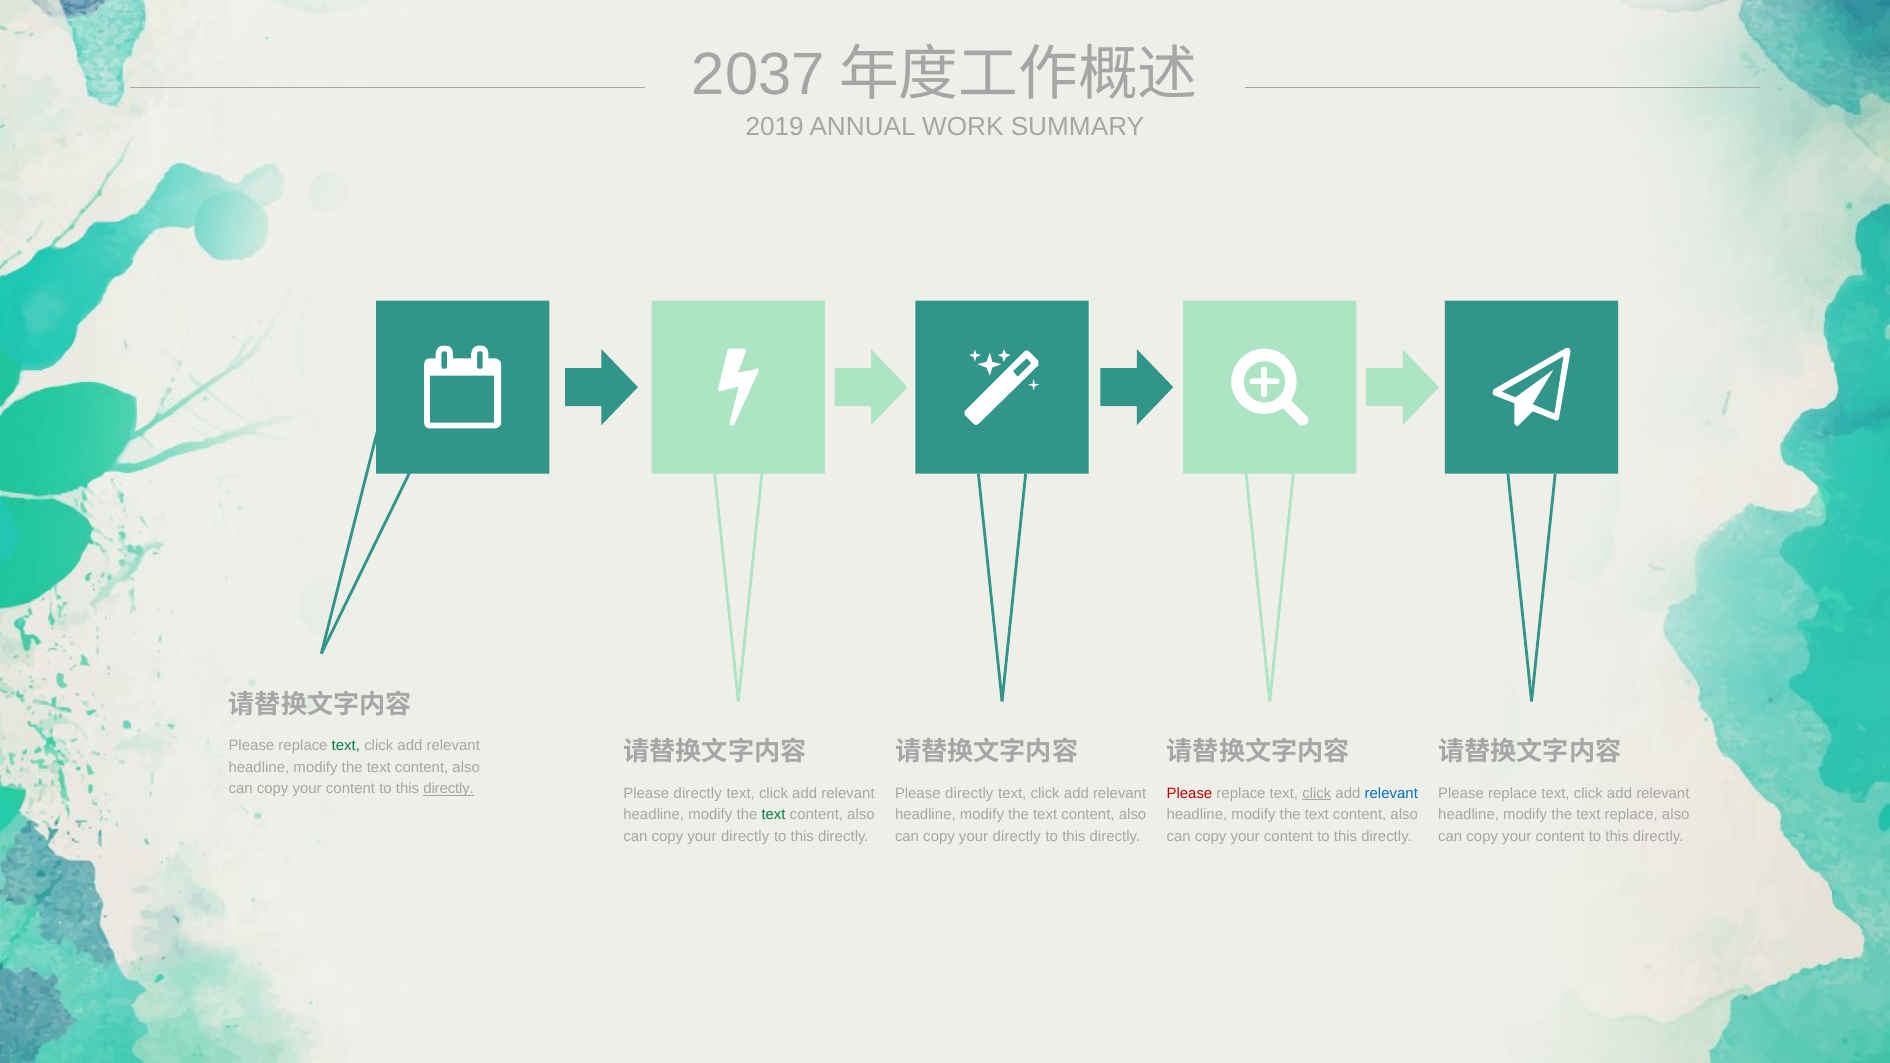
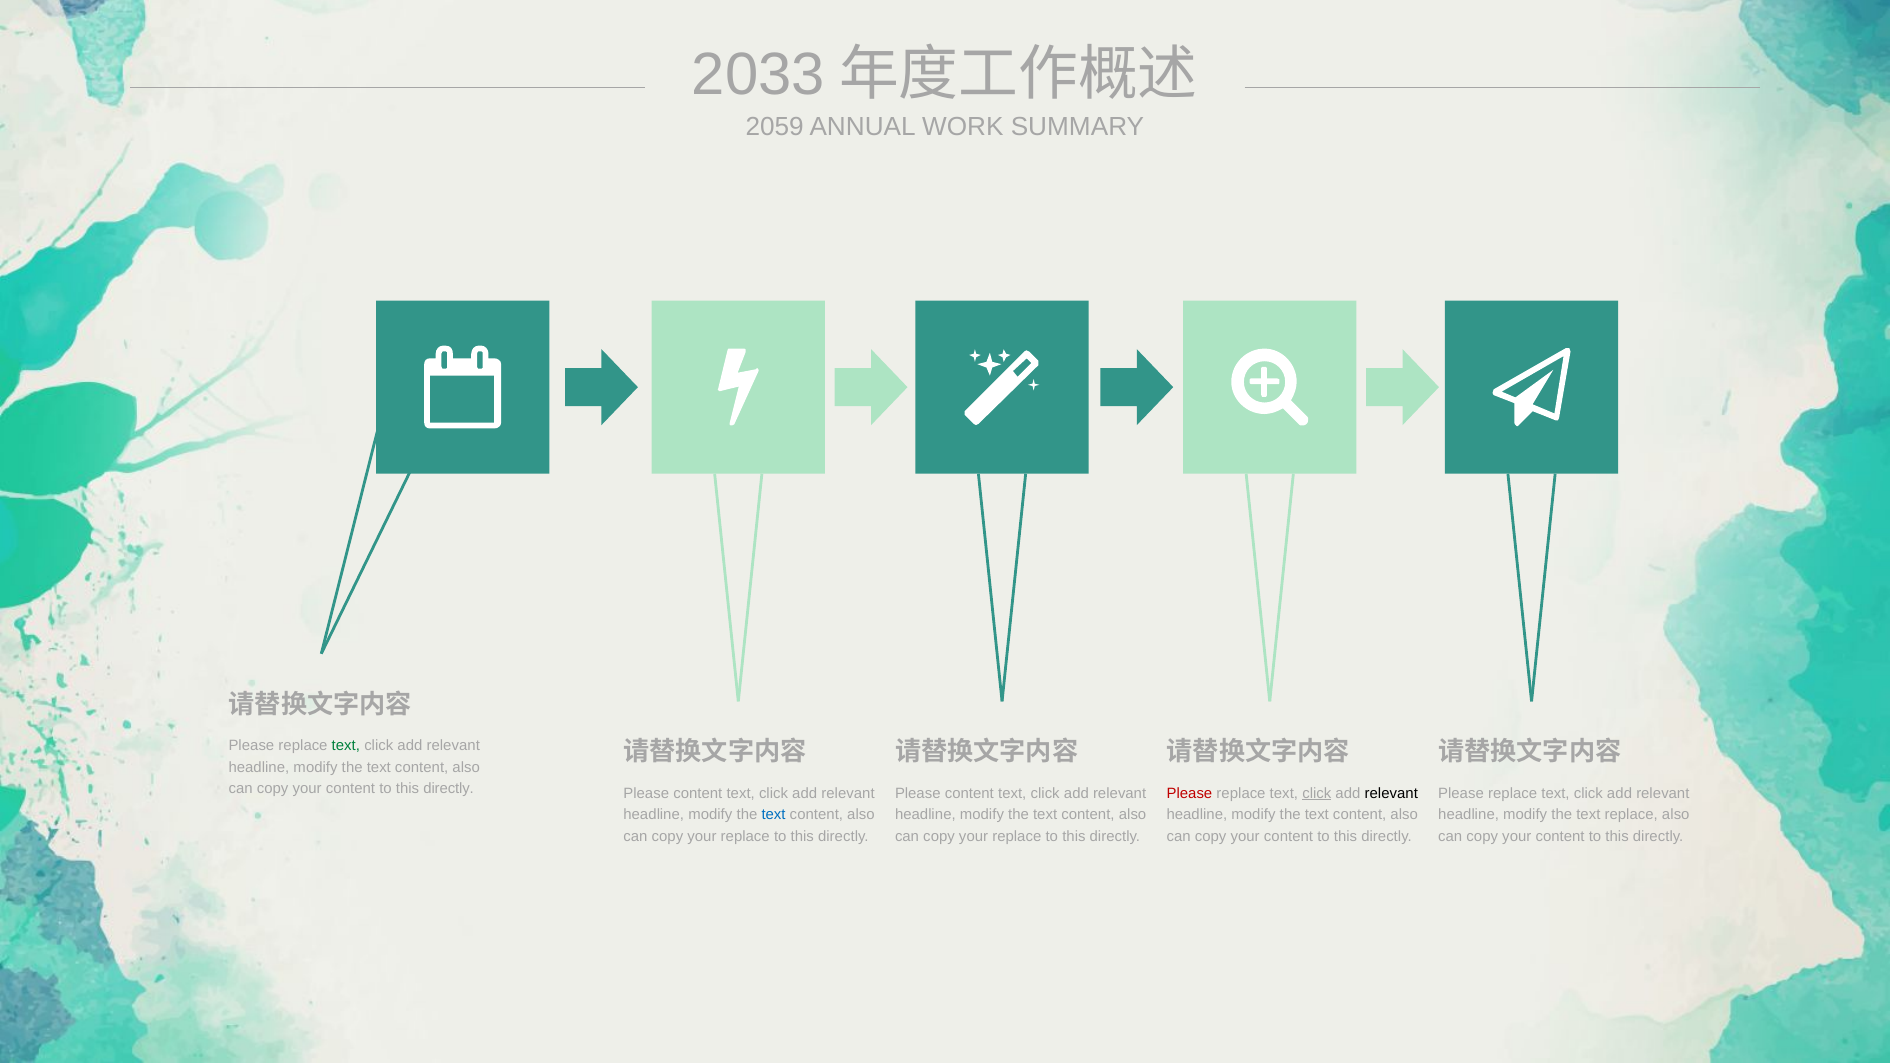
2037: 2037 -> 2033
2019: 2019 -> 2059
directly at (449, 789) underline: present -> none
directly at (698, 794): directly -> content
directly at (969, 794): directly -> content
relevant at (1391, 794) colour: blue -> black
text at (774, 815) colour: green -> blue
directly at (745, 836): directly -> replace
directly at (1017, 836): directly -> replace
